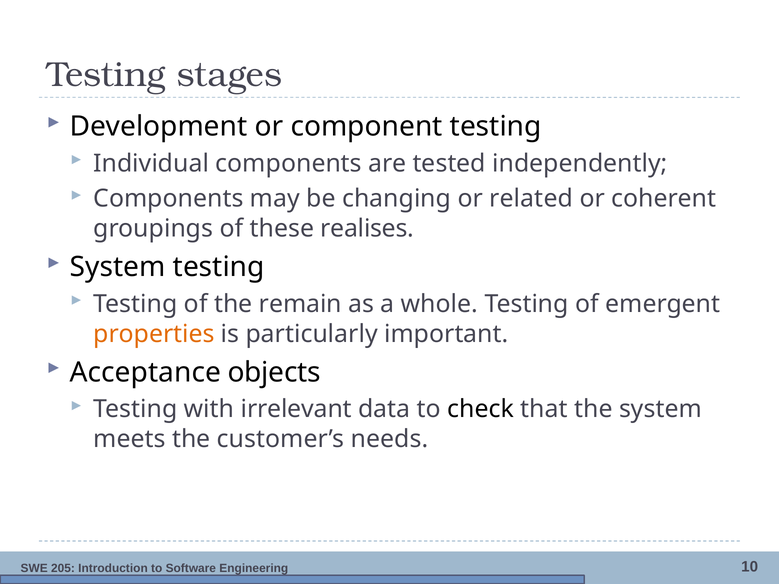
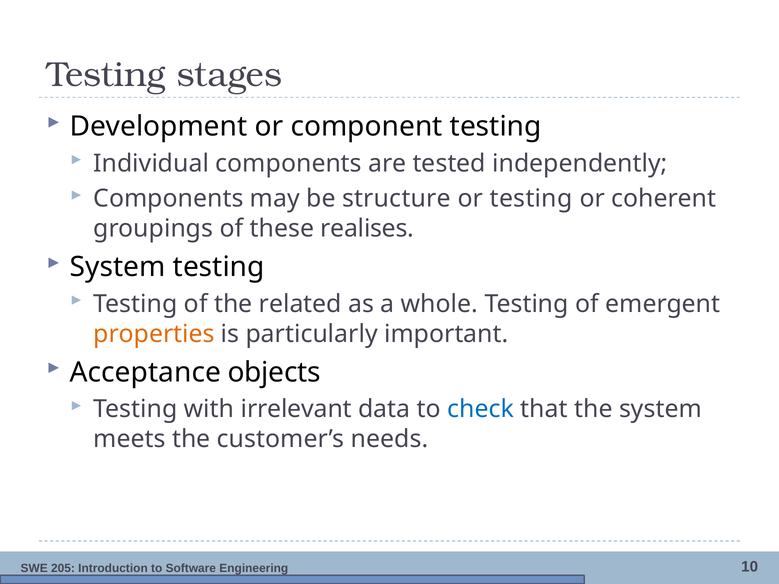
changing: changing -> structure
or related: related -> testing
remain: remain -> related
check colour: black -> blue
